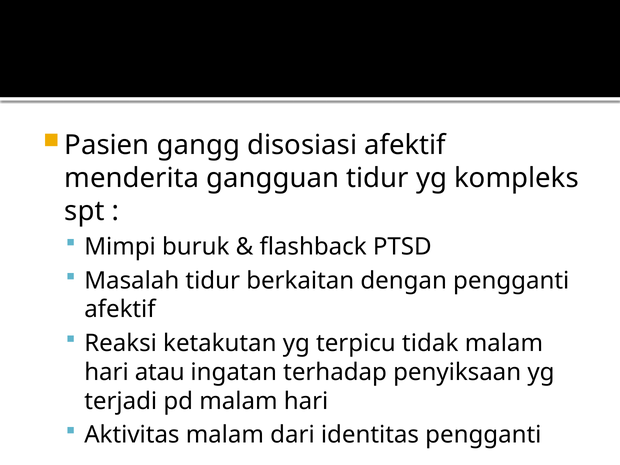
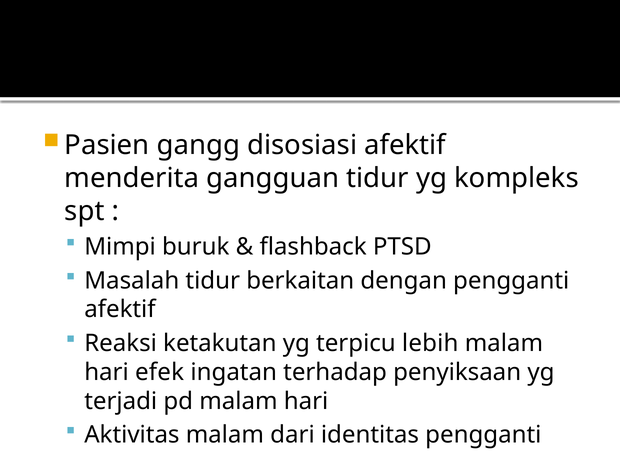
tidak: tidak -> lebih
atau: atau -> efek
